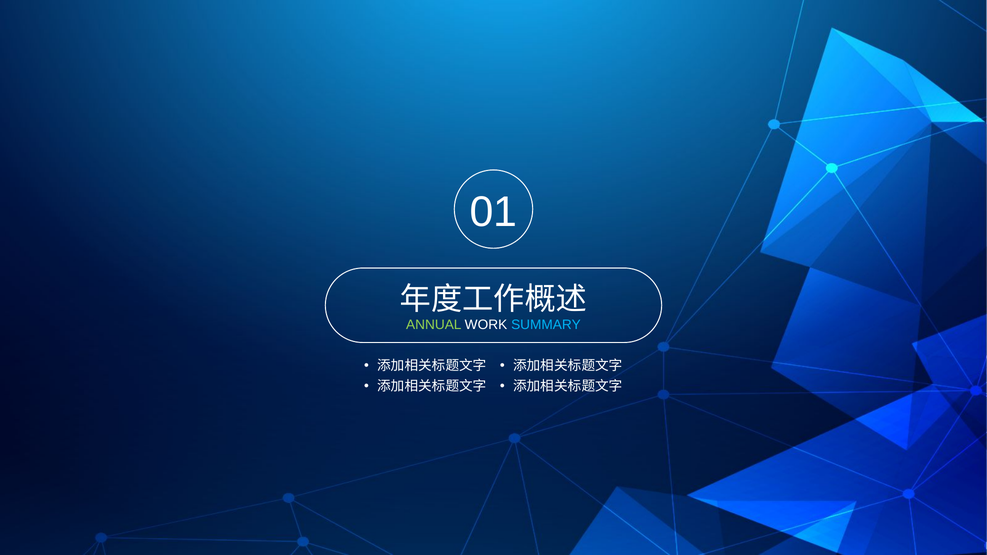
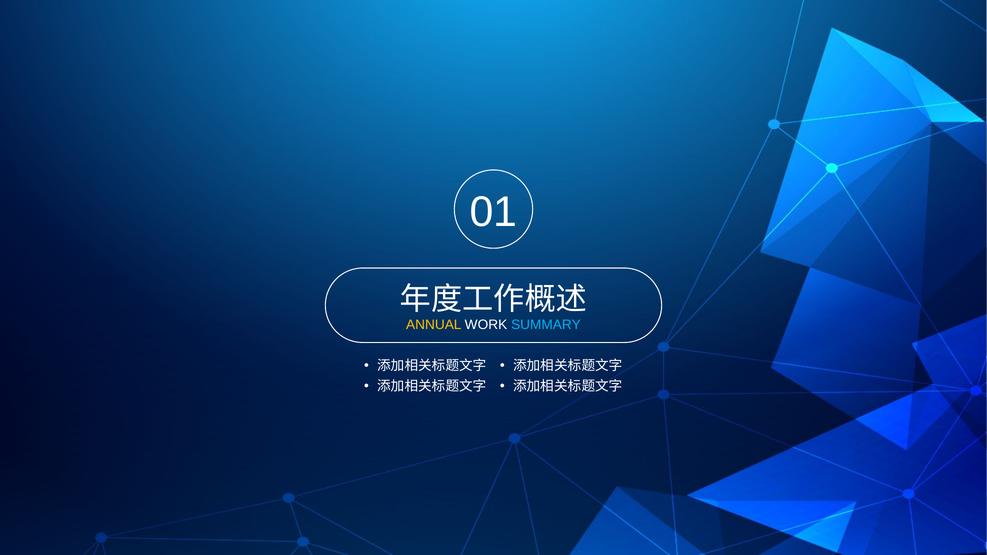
ANNUAL colour: light green -> yellow
